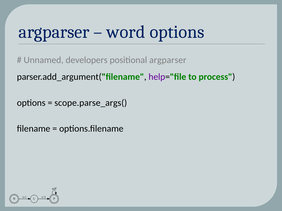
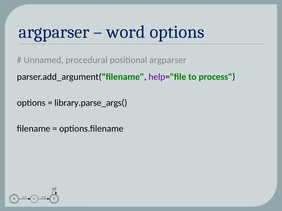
developers: developers -> procedural
scope.parse_args(: scope.parse_args( -> library.parse_args(
